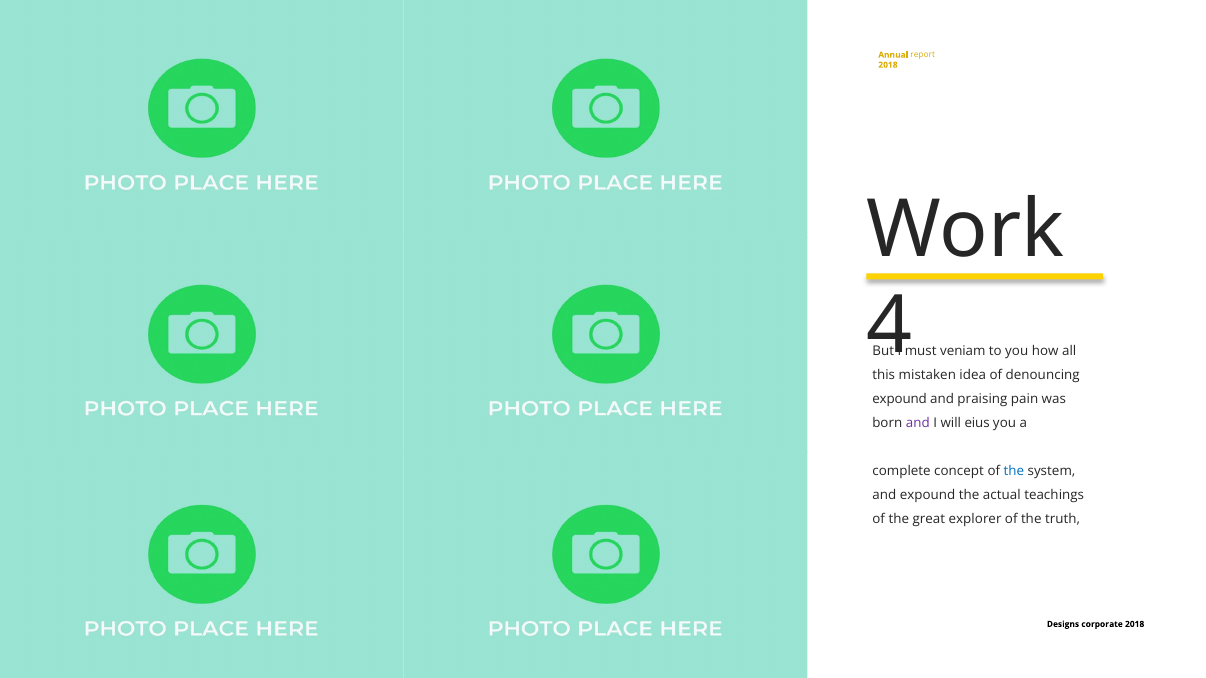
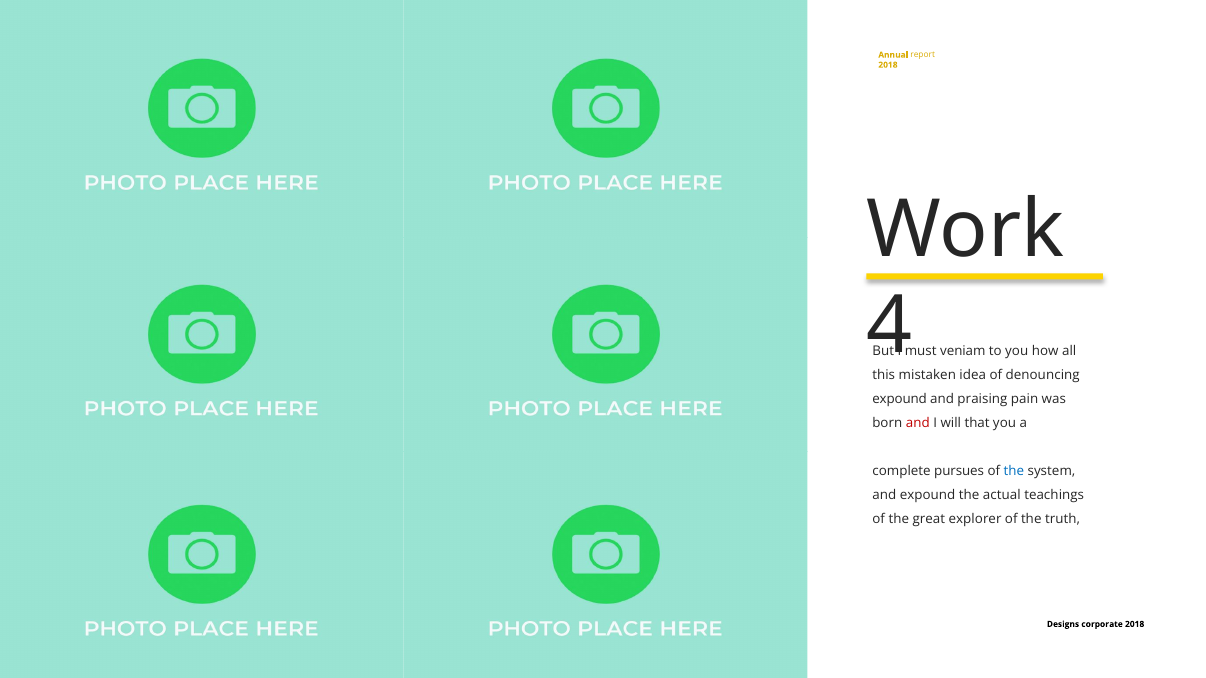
and at (918, 423) colour: purple -> red
eius: eius -> that
concept: concept -> pursues
